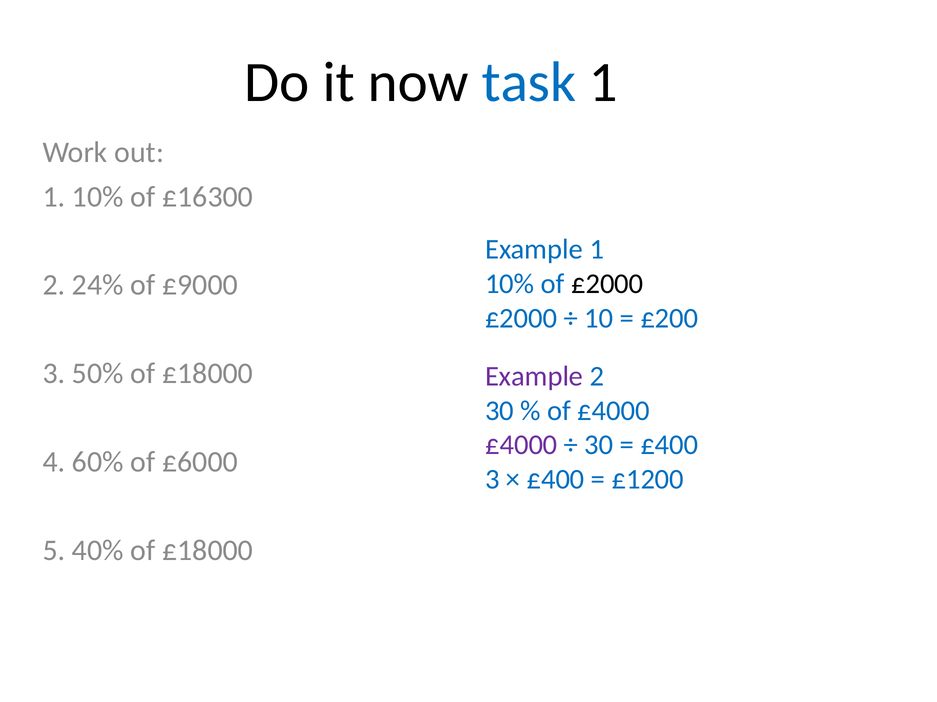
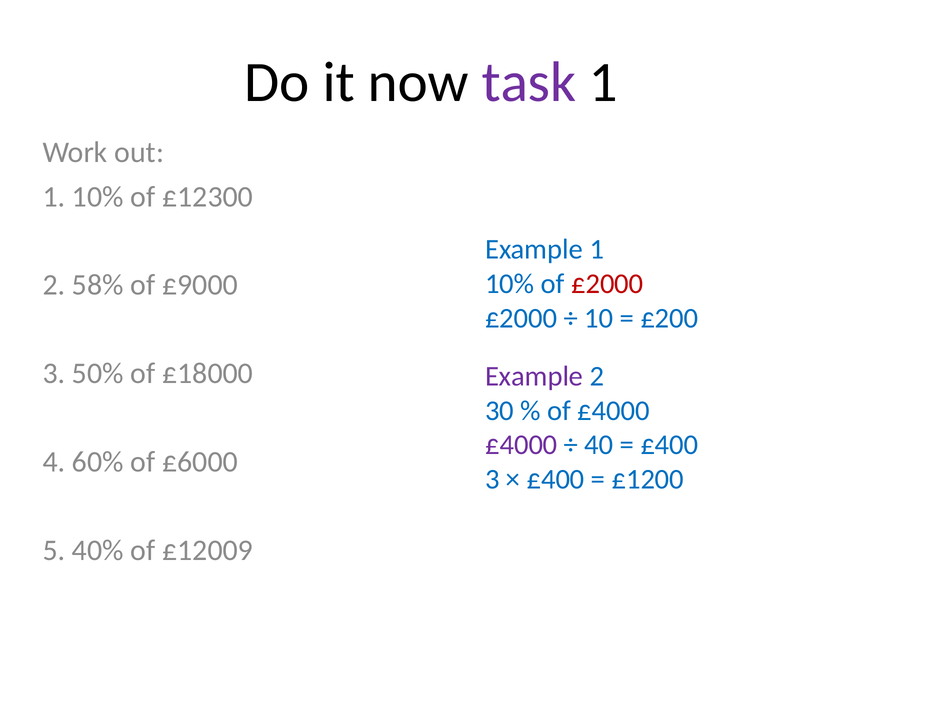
task colour: blue -> purple
£16300: £16300 -> £12300
£2000 at (607, 284) colour: black -> red
24%: 24% -> 58%
30 at (599, 446): 30 -> 40
40% of £18000: £18000 -> £12009
